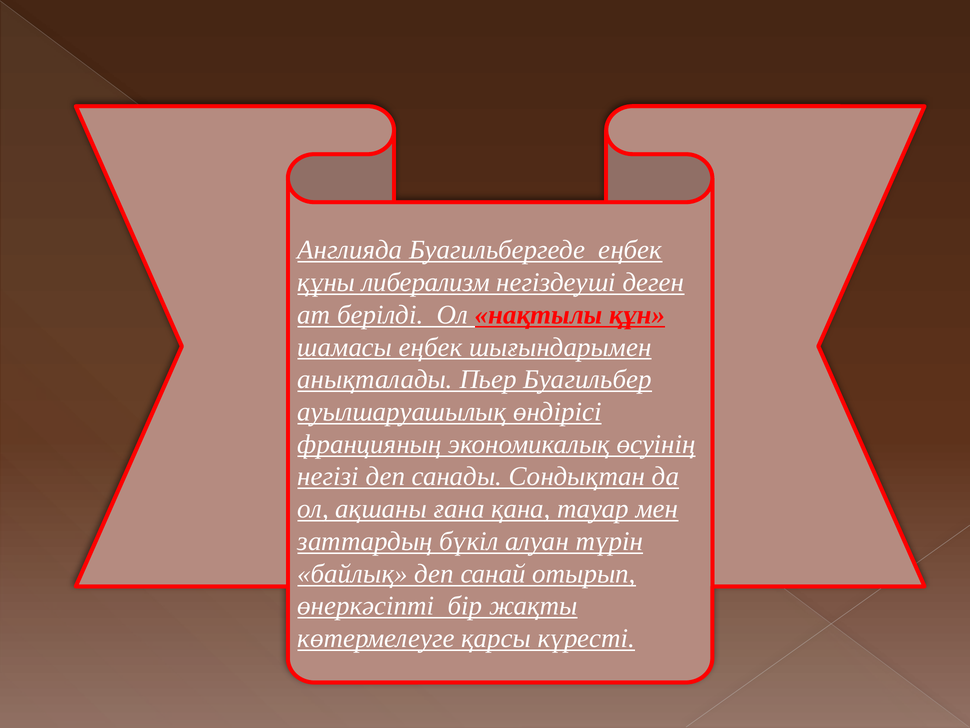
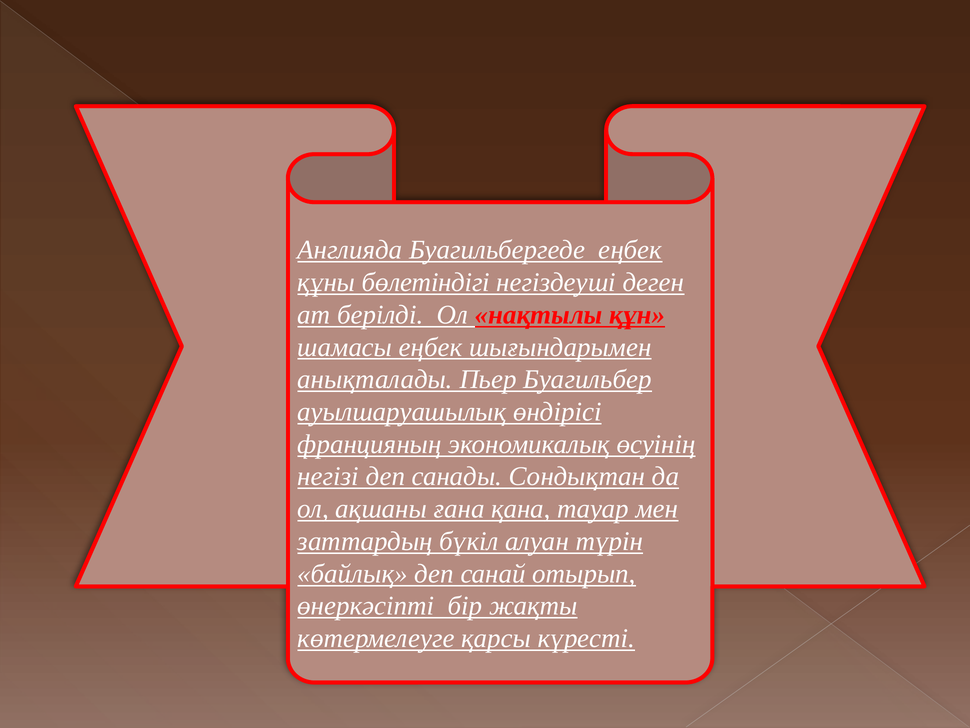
либерализм: либерализм -> бөлетіндігі
